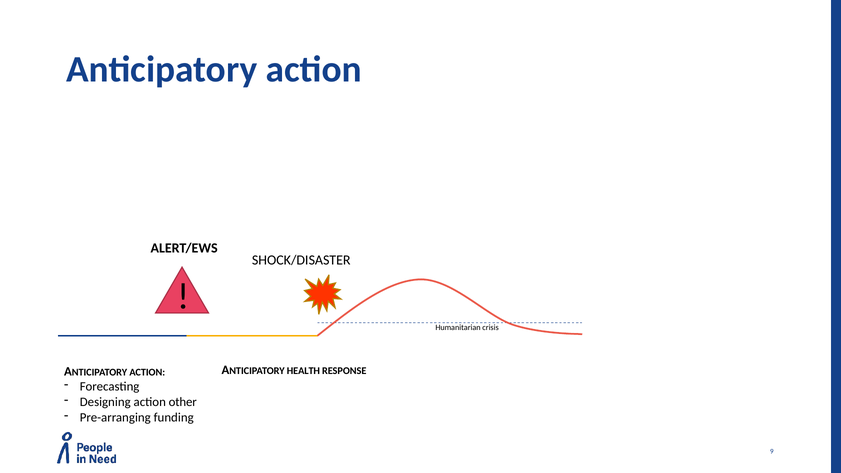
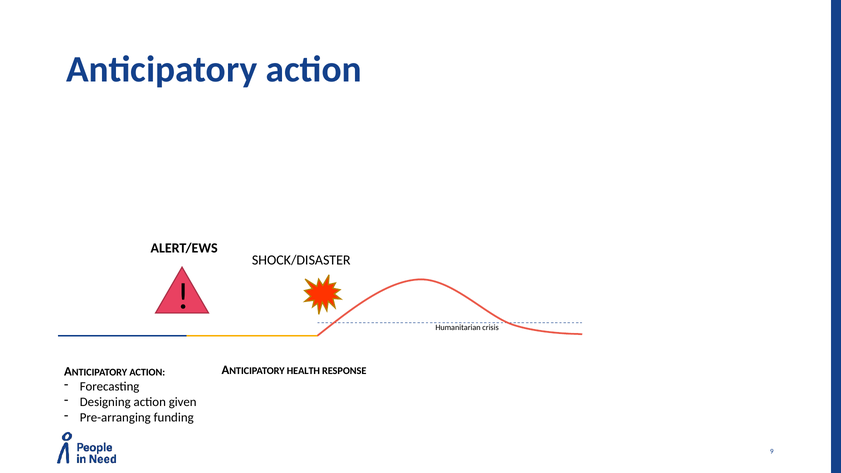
other: other -> given
